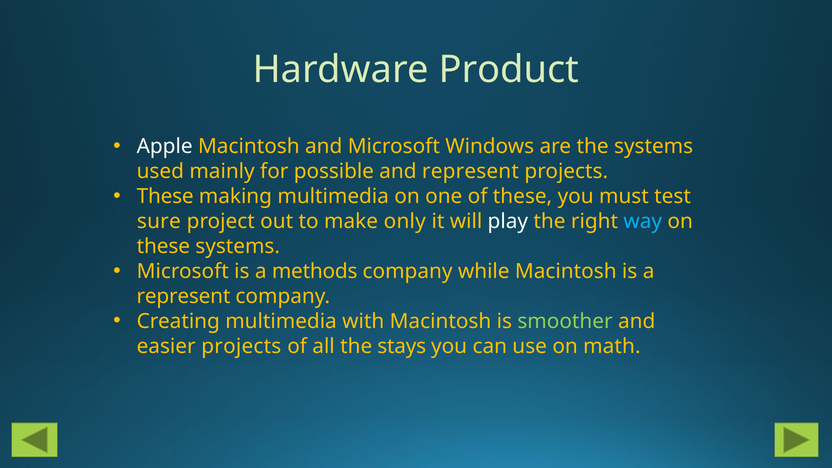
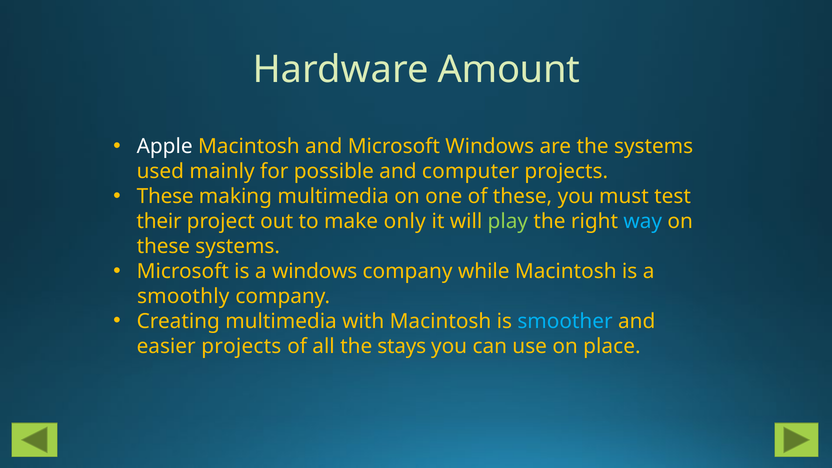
Product: Product -> Amount
and represent: represent -> computer
sure: sure -> their
play colour: white -> light green
a methods: methods -> windows
represent at (183, 296): represent -> smoothly
smoother colour: light green -> light blue
math: math -> place
